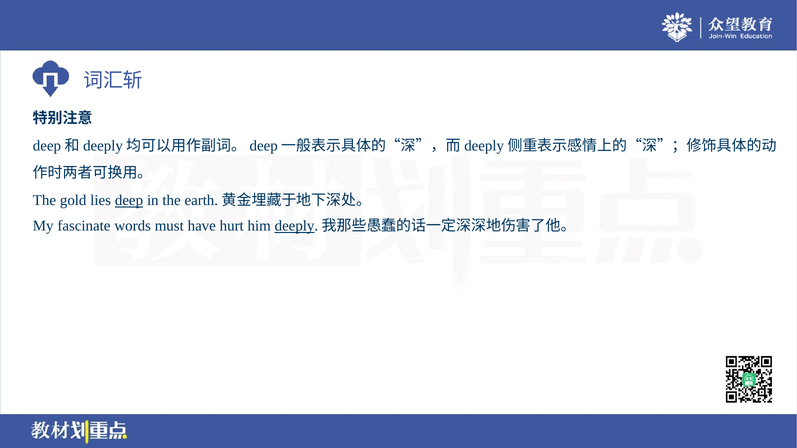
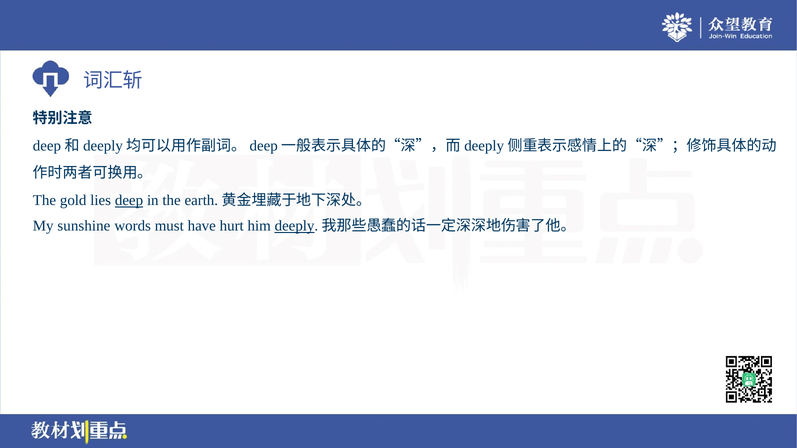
fascinate: fascinate -> sunshine
